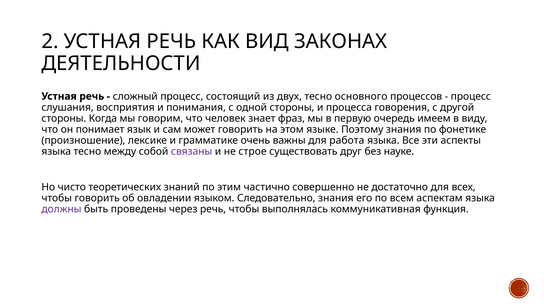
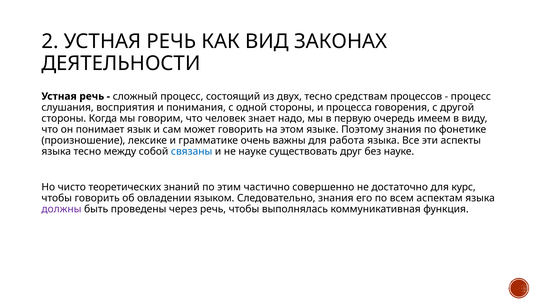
основного: основного -> средствам
фраз: фраз -> надо
связаны colour: purple -> blue
не строе: строе -> науке
всех: всех -> курс
